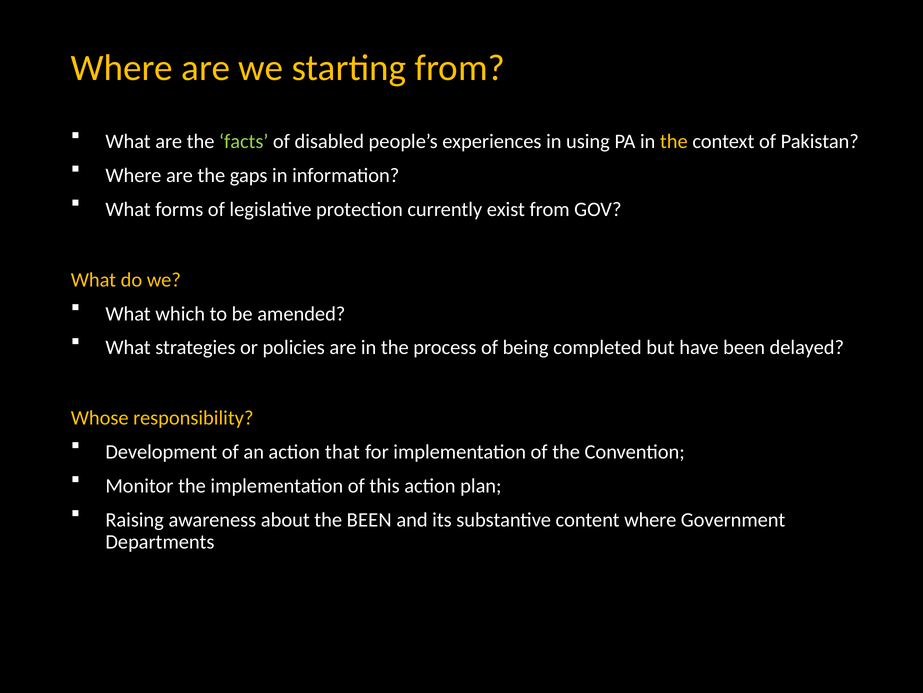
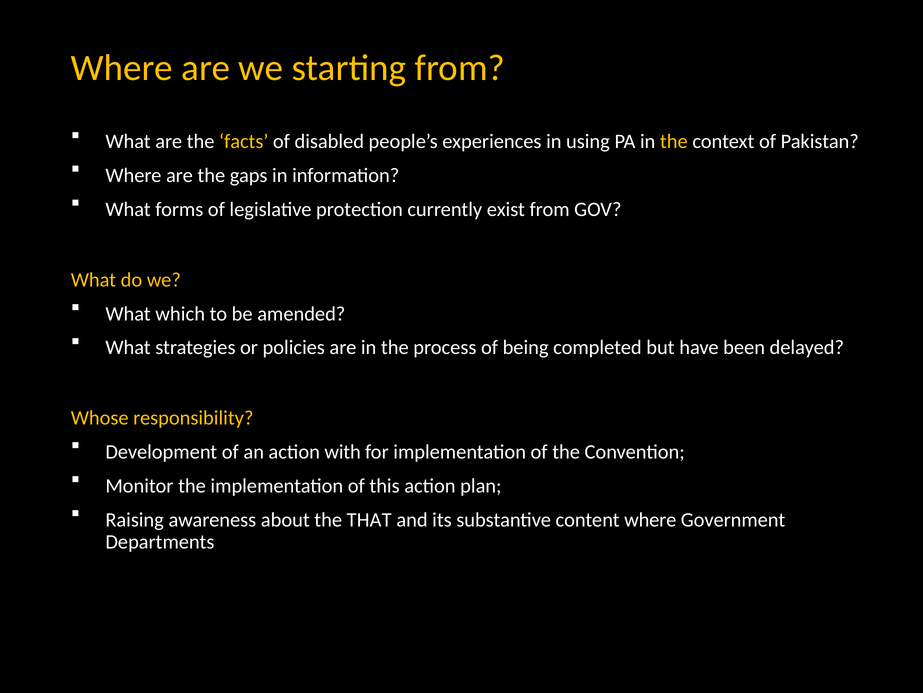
facts colour: light green -> yellow
that: that -> with
the BEEN: BEEN -> THAT
